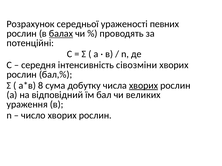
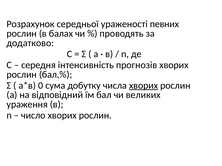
балах underline: present -> none
потенційні: потенційні -> додатково
сівозміни: сівозміни -> прогнозів
8: 8 -> 0
